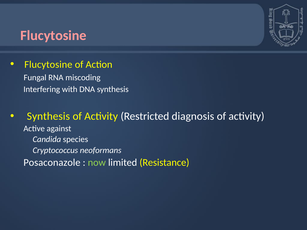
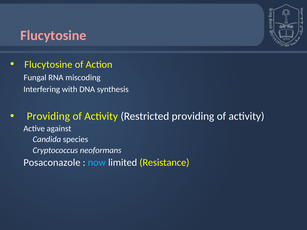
Synthesis at (48, 116): Synthesis -> Providing
Restricted diagnosis: diagnosis -> providing
now colour: light green -> light blue
